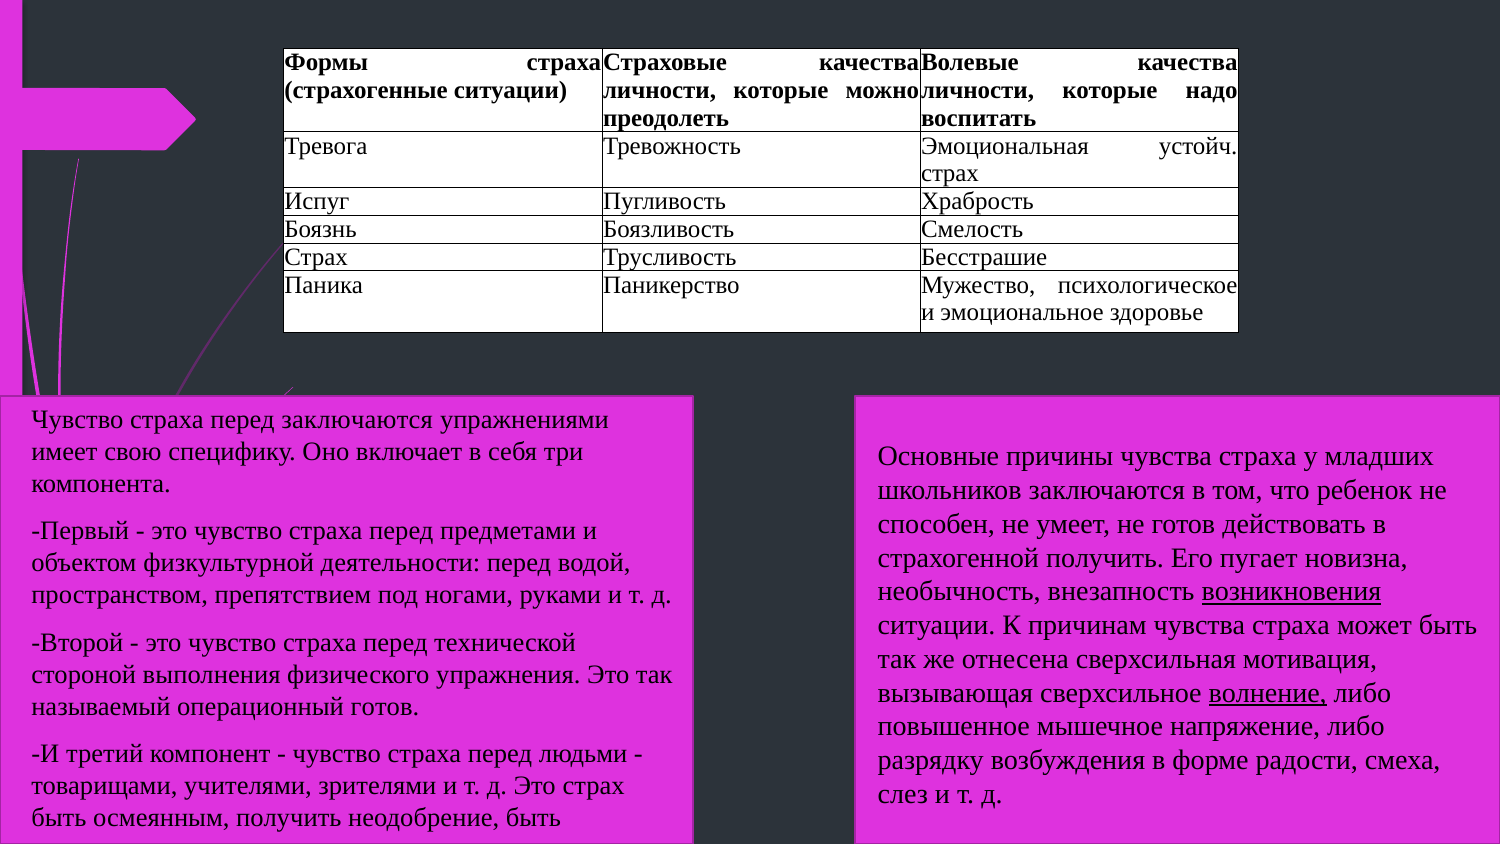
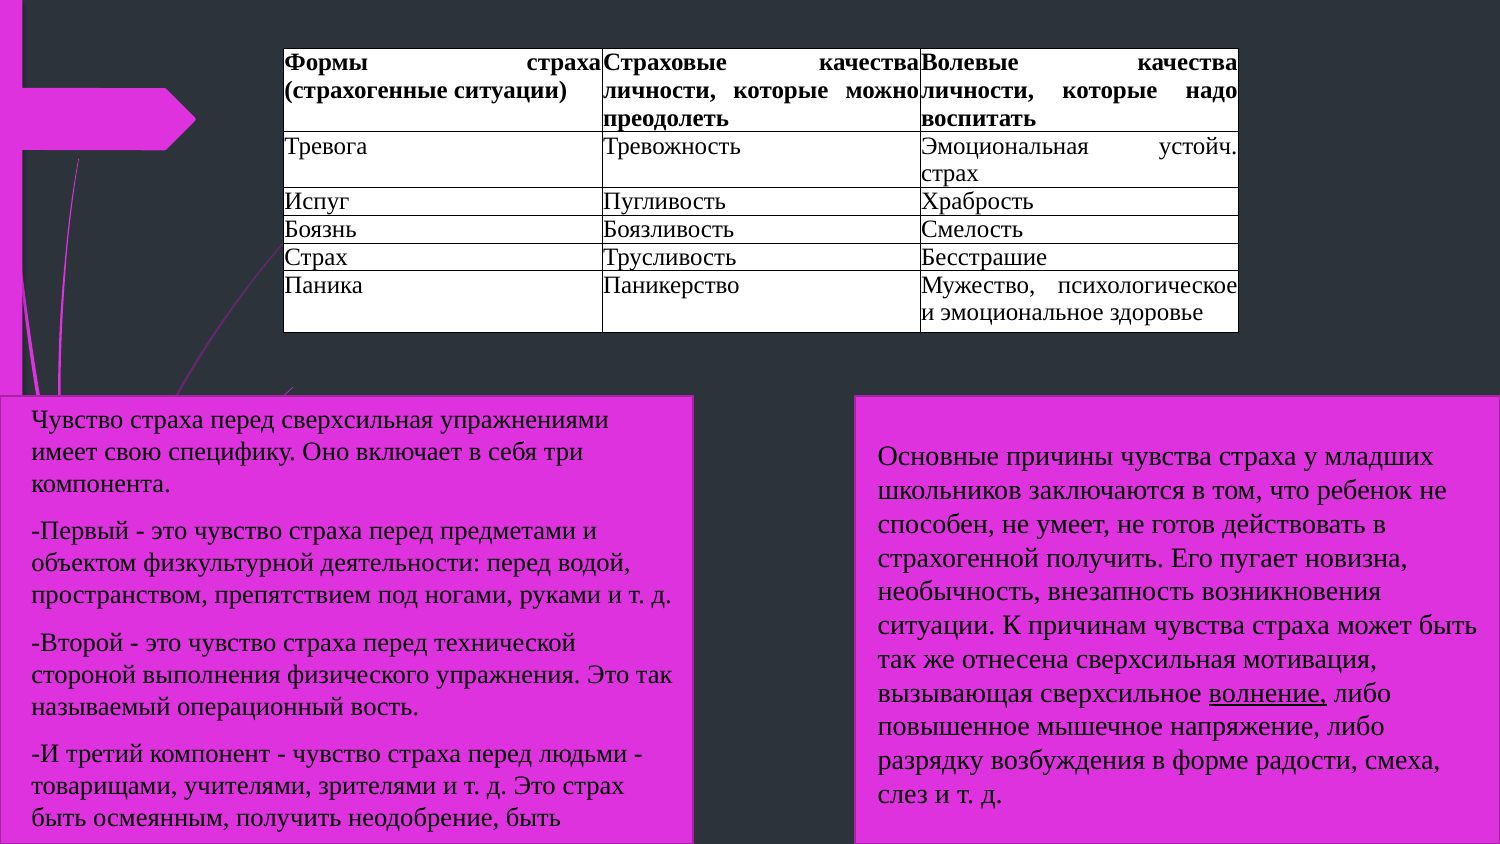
перед заключаются: заключаются -> сверхсильная
возникновения underline: present -> none
операционный готов: готов -> вость
